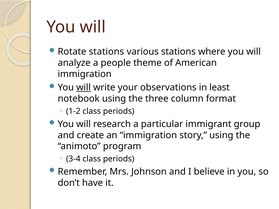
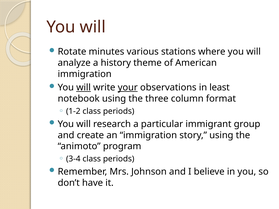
Rotate stations: stations -> minutes
people: people -> history
your underline: none -> present
